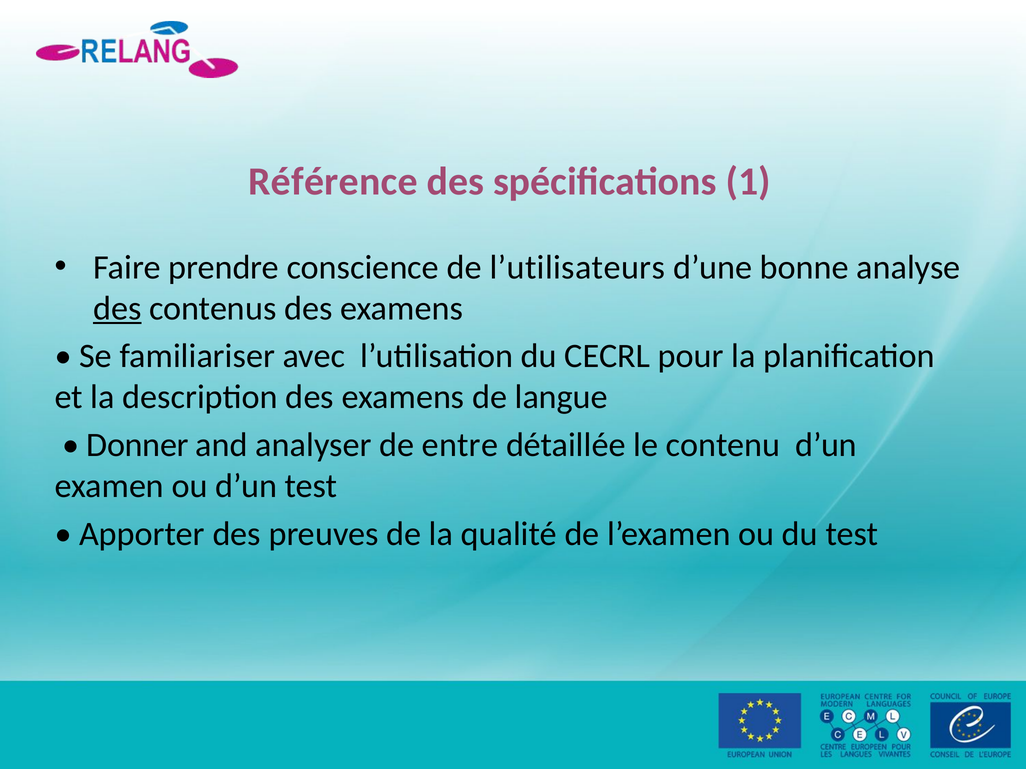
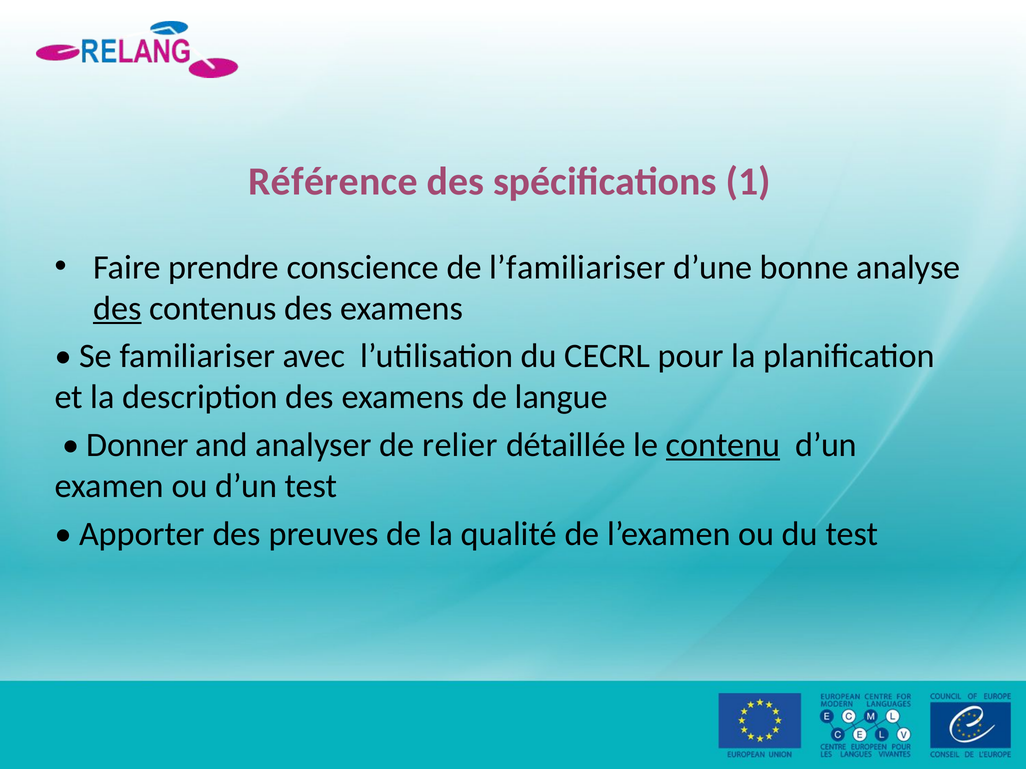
l’utilisateurs: l’utilisateurs -> l’familiariser
entre: entre -> relier
contenu underline: none -> present
